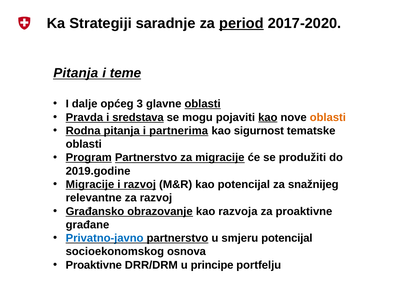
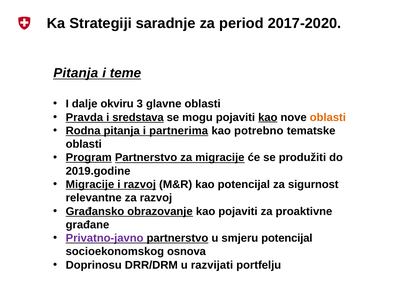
period underline: present -> none
općeg: općeg -> okviru
oblasti at (203, 104) underline: present -> none
sigurnost: sigurnost -> potrebno
snažnijeg: snažnijeg -> sigurnost
kao razvoja: razvoja -> pojaviti
Privatno-javno colour: blue -> purple
Proaktivne at (94, 265): Proaktivne -> Doprinosu
principe: principe -> razvijati
